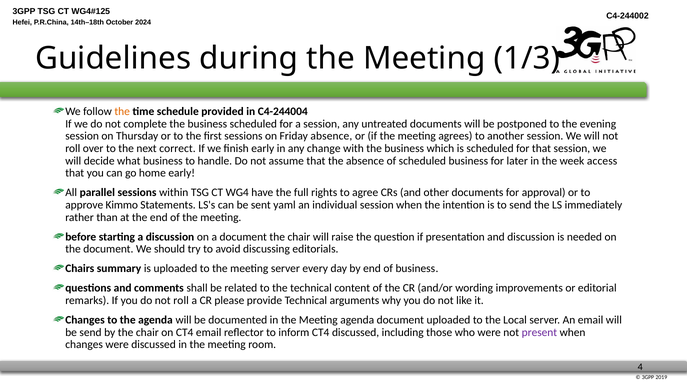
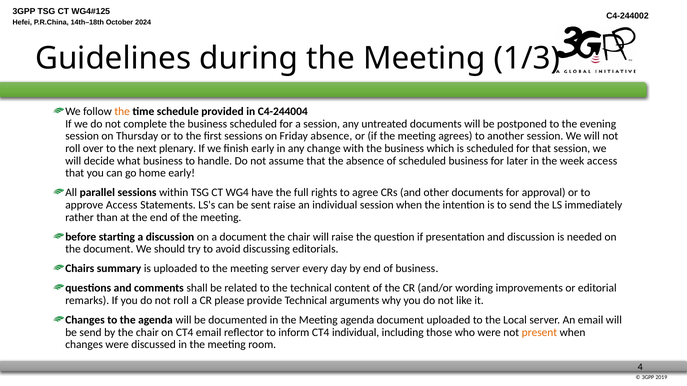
correct: correct -> plenary
approve Kimmo: Kimmo -> Access
sent yaml: yaml -> raise
CT4 discussed: discussed -> individual
present colour: purple -> orange
